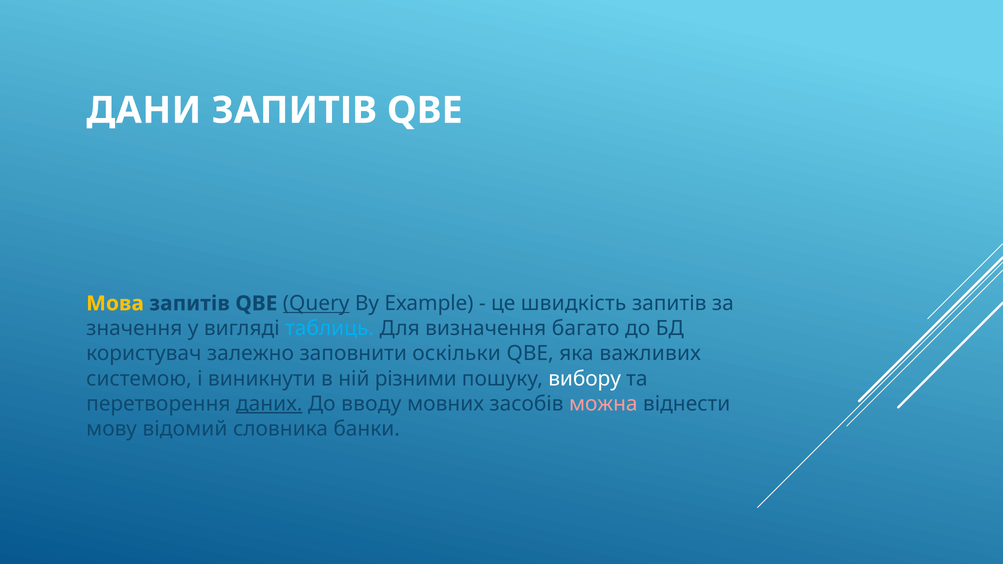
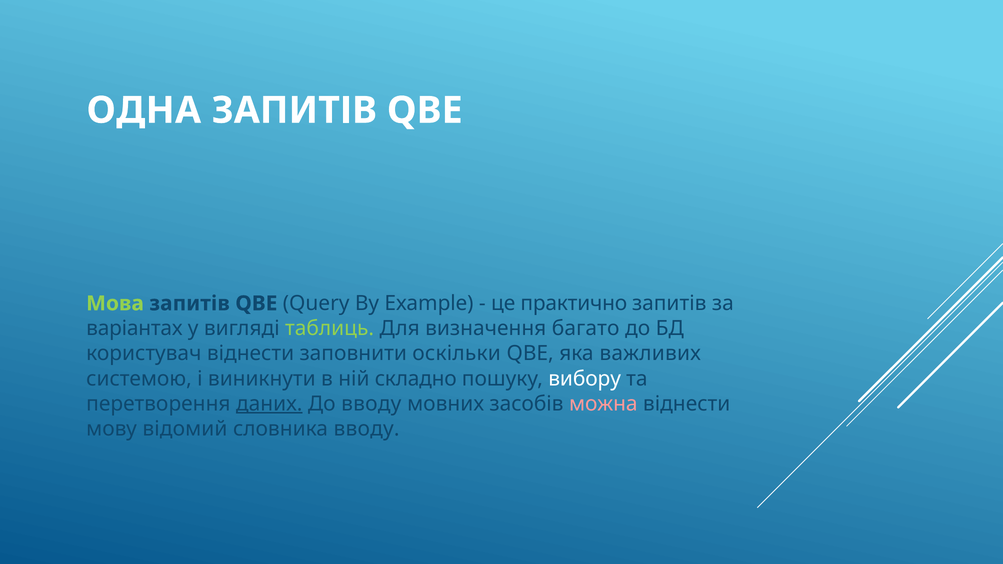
ДАНИ: ДАНИ -> ОДНА
Мова colour: yellow -> light green
Query underline: present -> none
швидкість: швидкість -> практично
значення: значення -> варіантах
таблиць colour: light blue -> light green
користувач залежно: залежно -> віднести
різними: різними -> складно
словника банки: банки -> вводу
